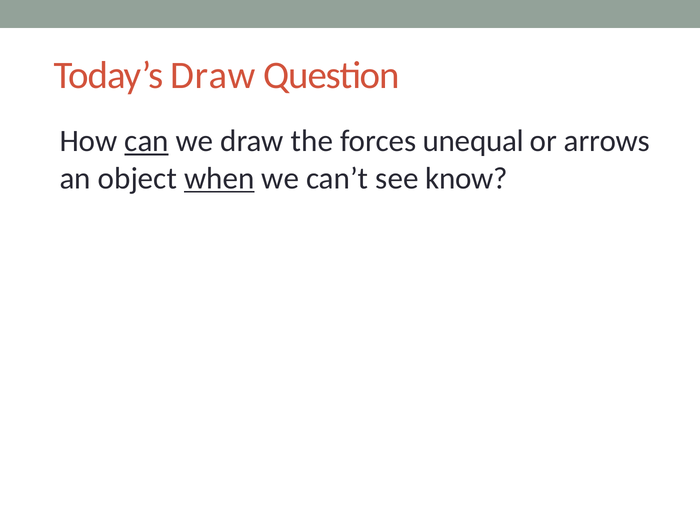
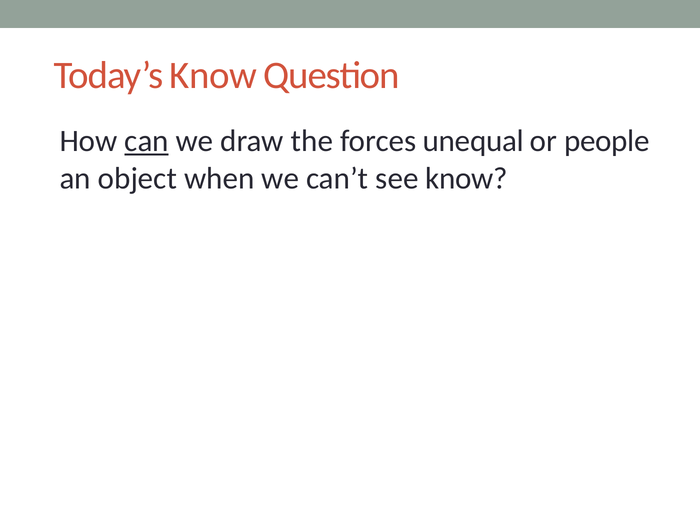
Today’s Draw: Draw -> Know
arrows: arrows -> people
when underline: present -> none
